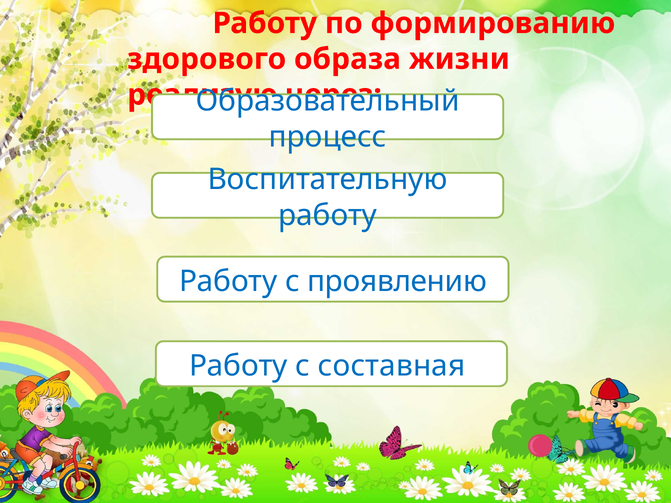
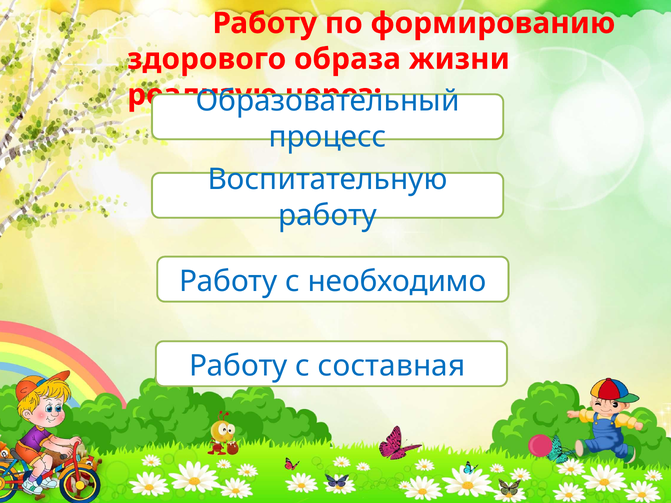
проявлению: проявлению -> необходимо
